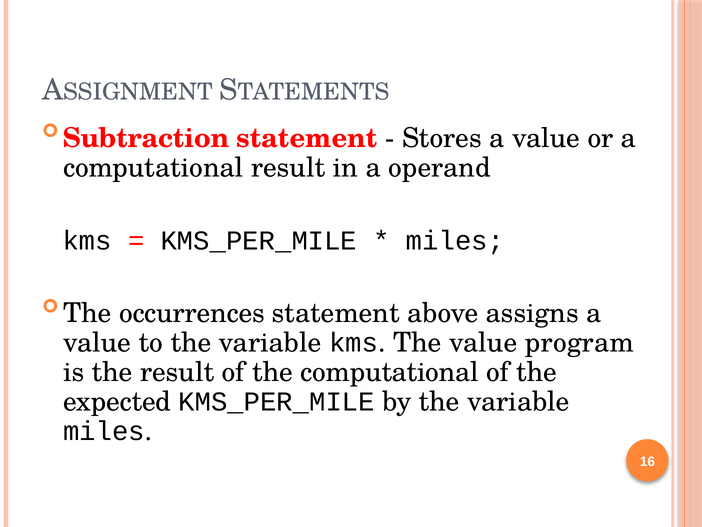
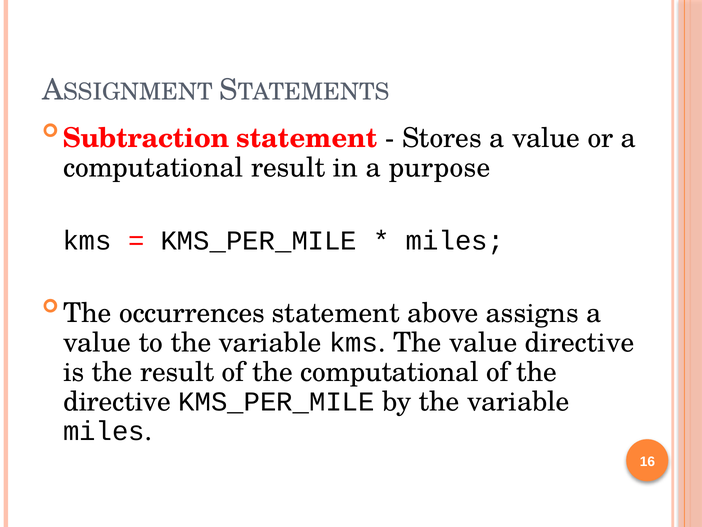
operand: operand -> purpose
value program: program -> directive
expected at (117, 402): expected -> directive
